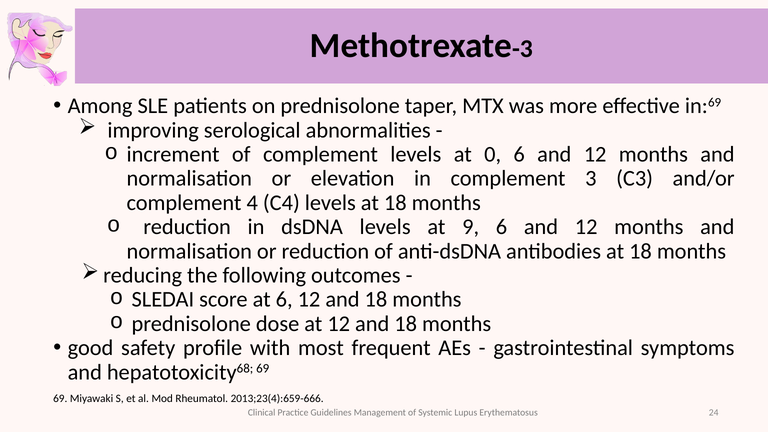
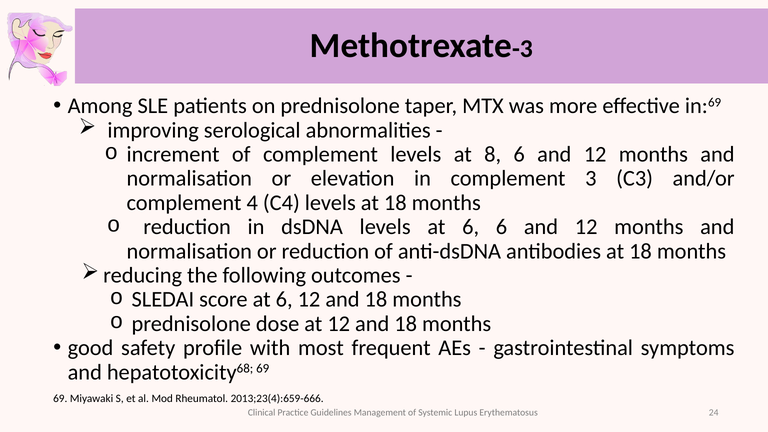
0: 0 -> 8
levels at 9: 9 -> 6
